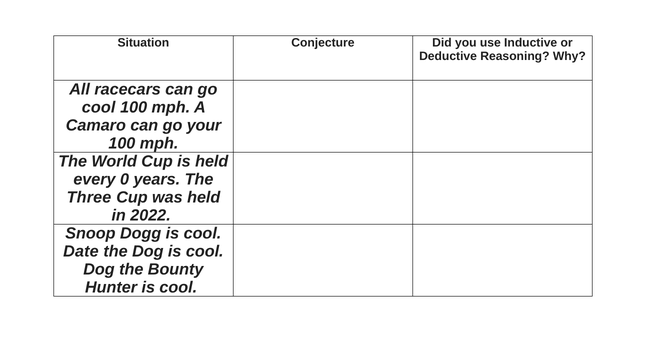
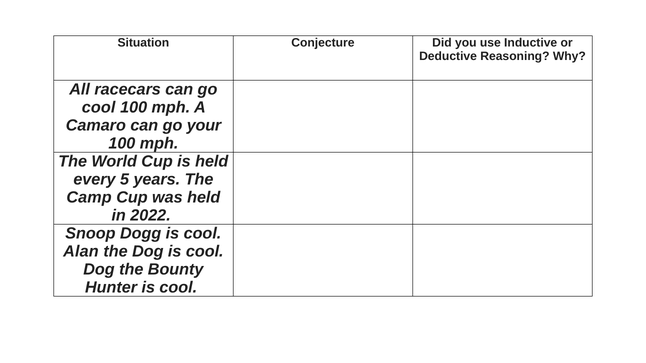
0: 0 -> 5
Three: Three -> Camp
Date: Date -> Alan
